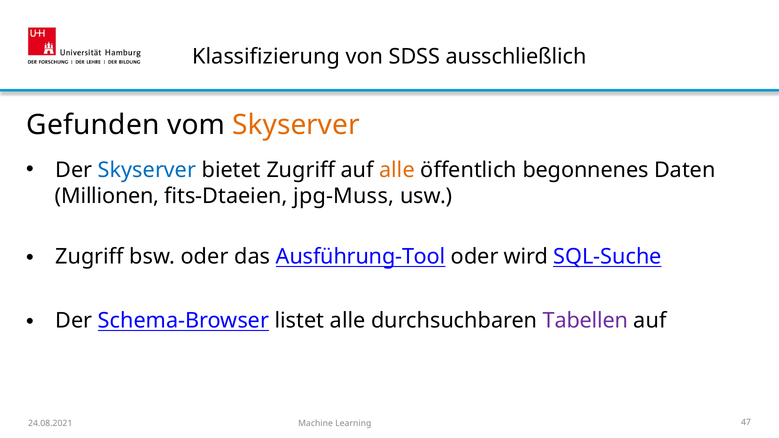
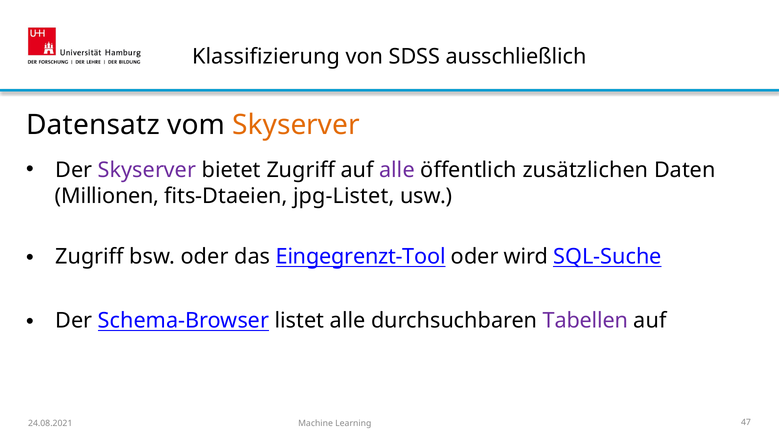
Gefunden: Gefunden -> Datensatz
Skyserver at (147, 170) colour: blue -> purple
alle at (397, 170) colour: orange -> purple
begonnenes: begonnenes -> zusätzlichen
jpg-Muss: jpg-Muss -> jpg-Listet
Ausführung-Tool: Ausführung-Tool -> Eingegrenzt-Tool
